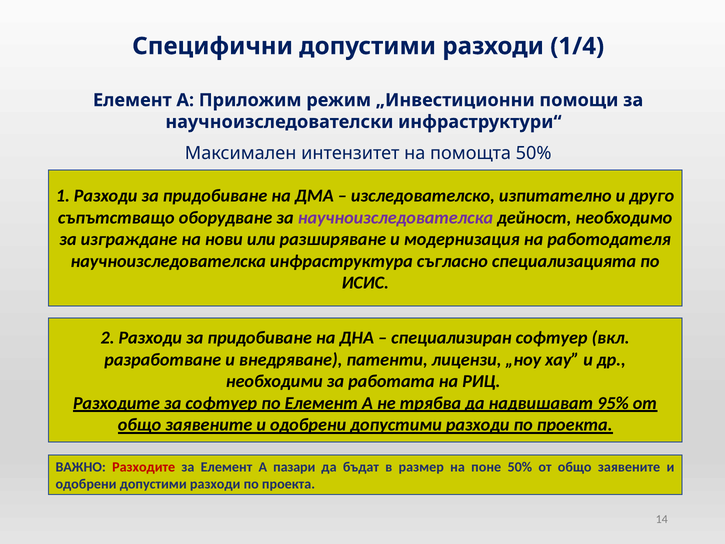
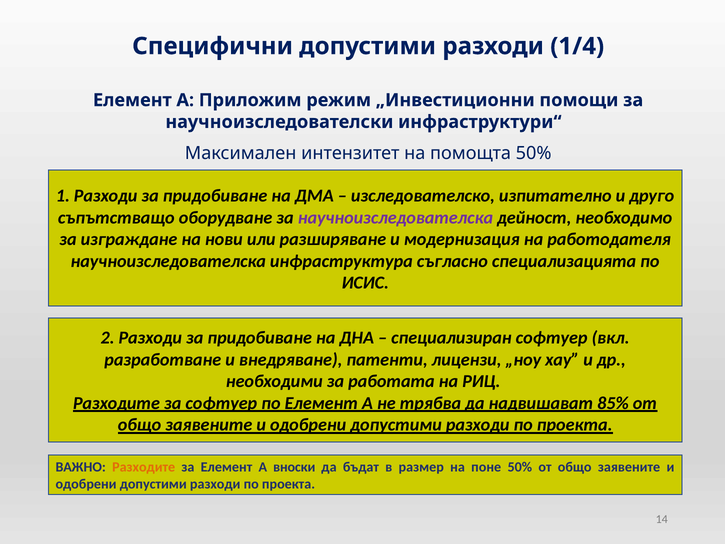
95%: 95% -> 85%
Разходите at (144, 467) colour: red -> orange
пазари: пазари -> вноски
